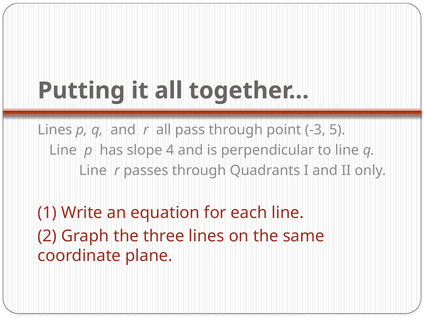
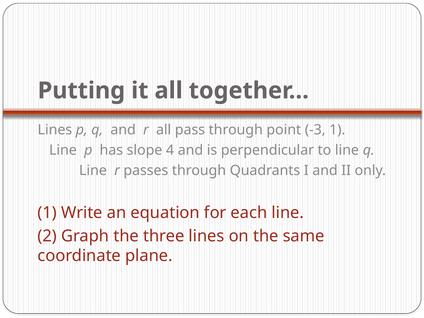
-3 5: 5 -> 1
